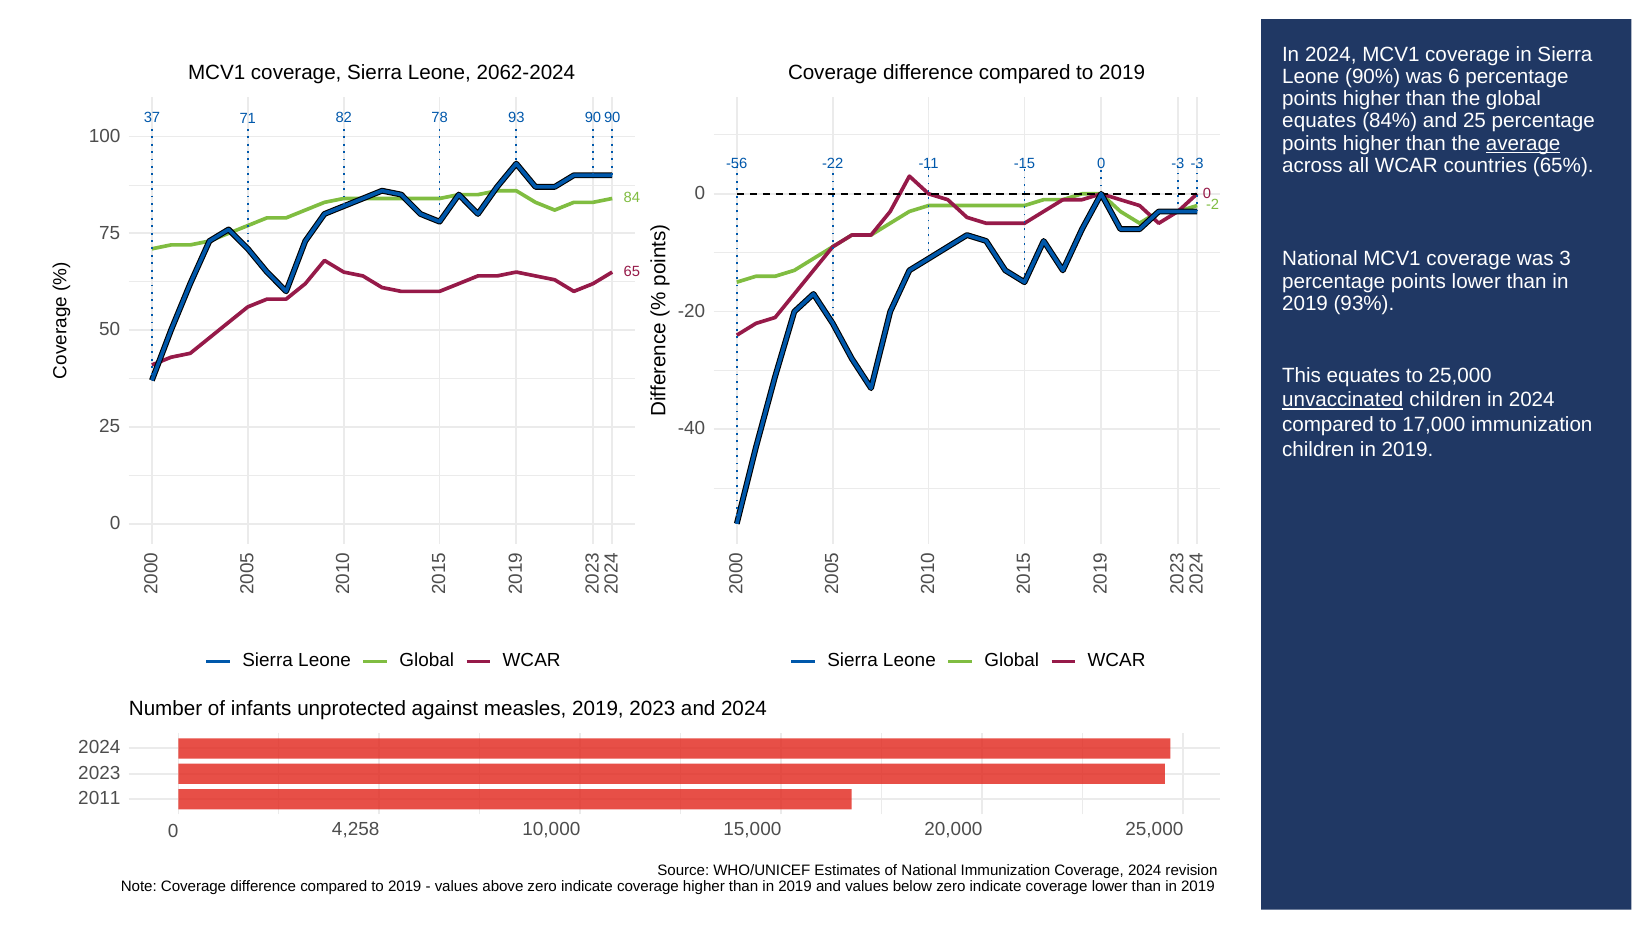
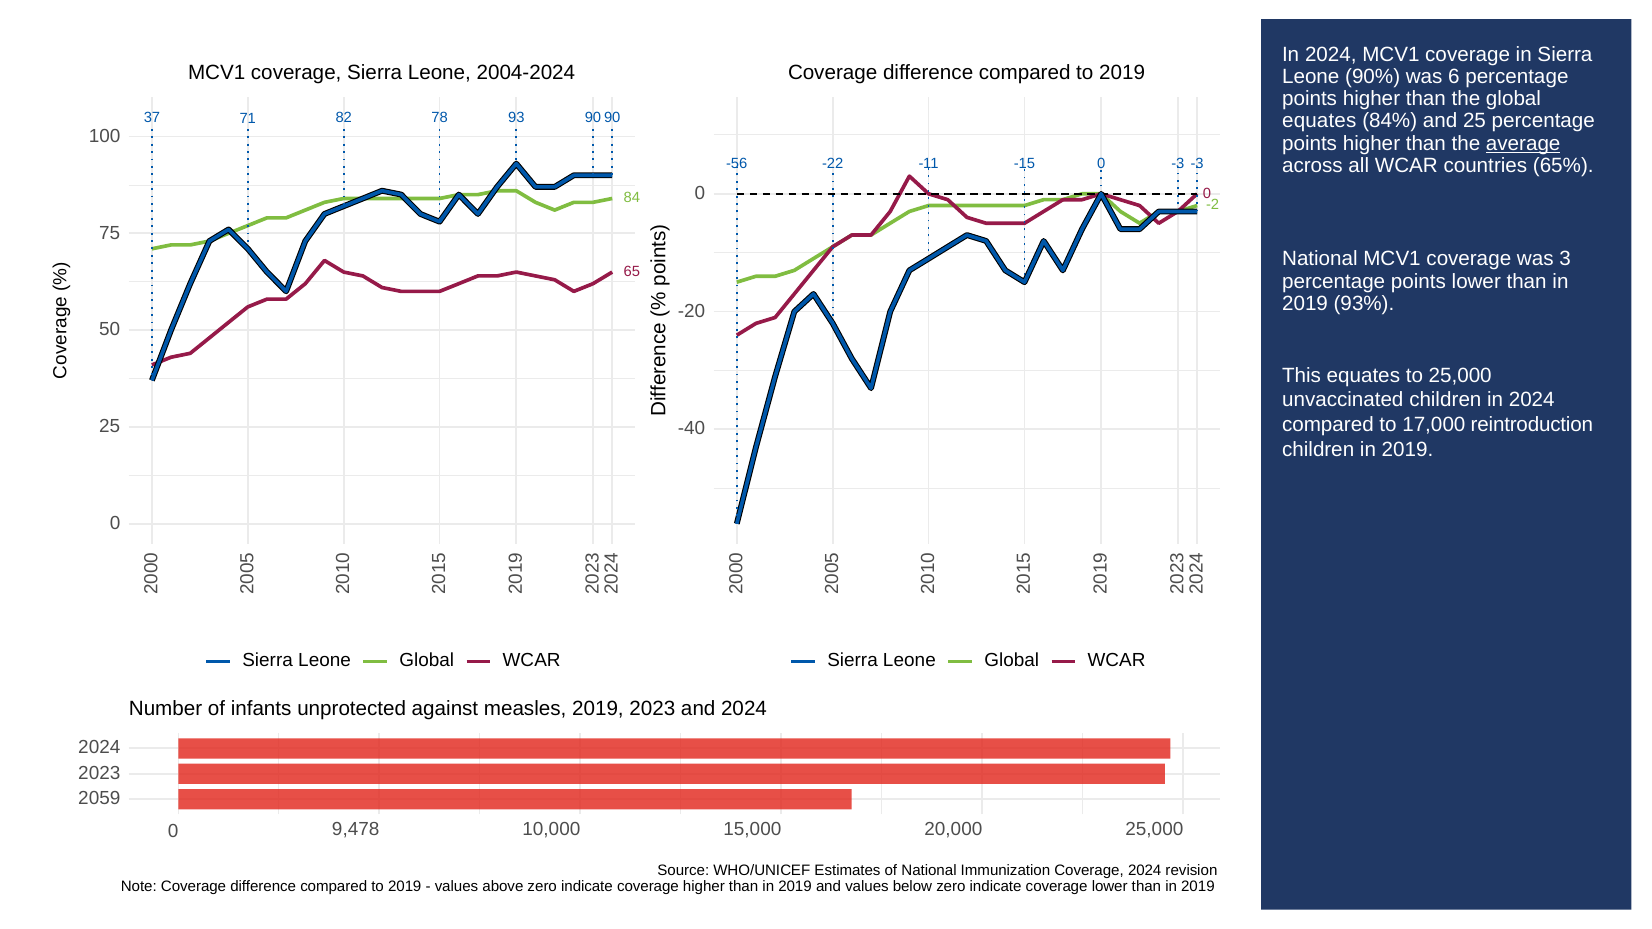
2062-2024: 2062-2024 -> 2004-2024
unvaccinated underline: present -> none
17,000 immunization: immunization -> reintroduction
2011: 2011 -> 2059
4,258: 4,258 -> 9,478
